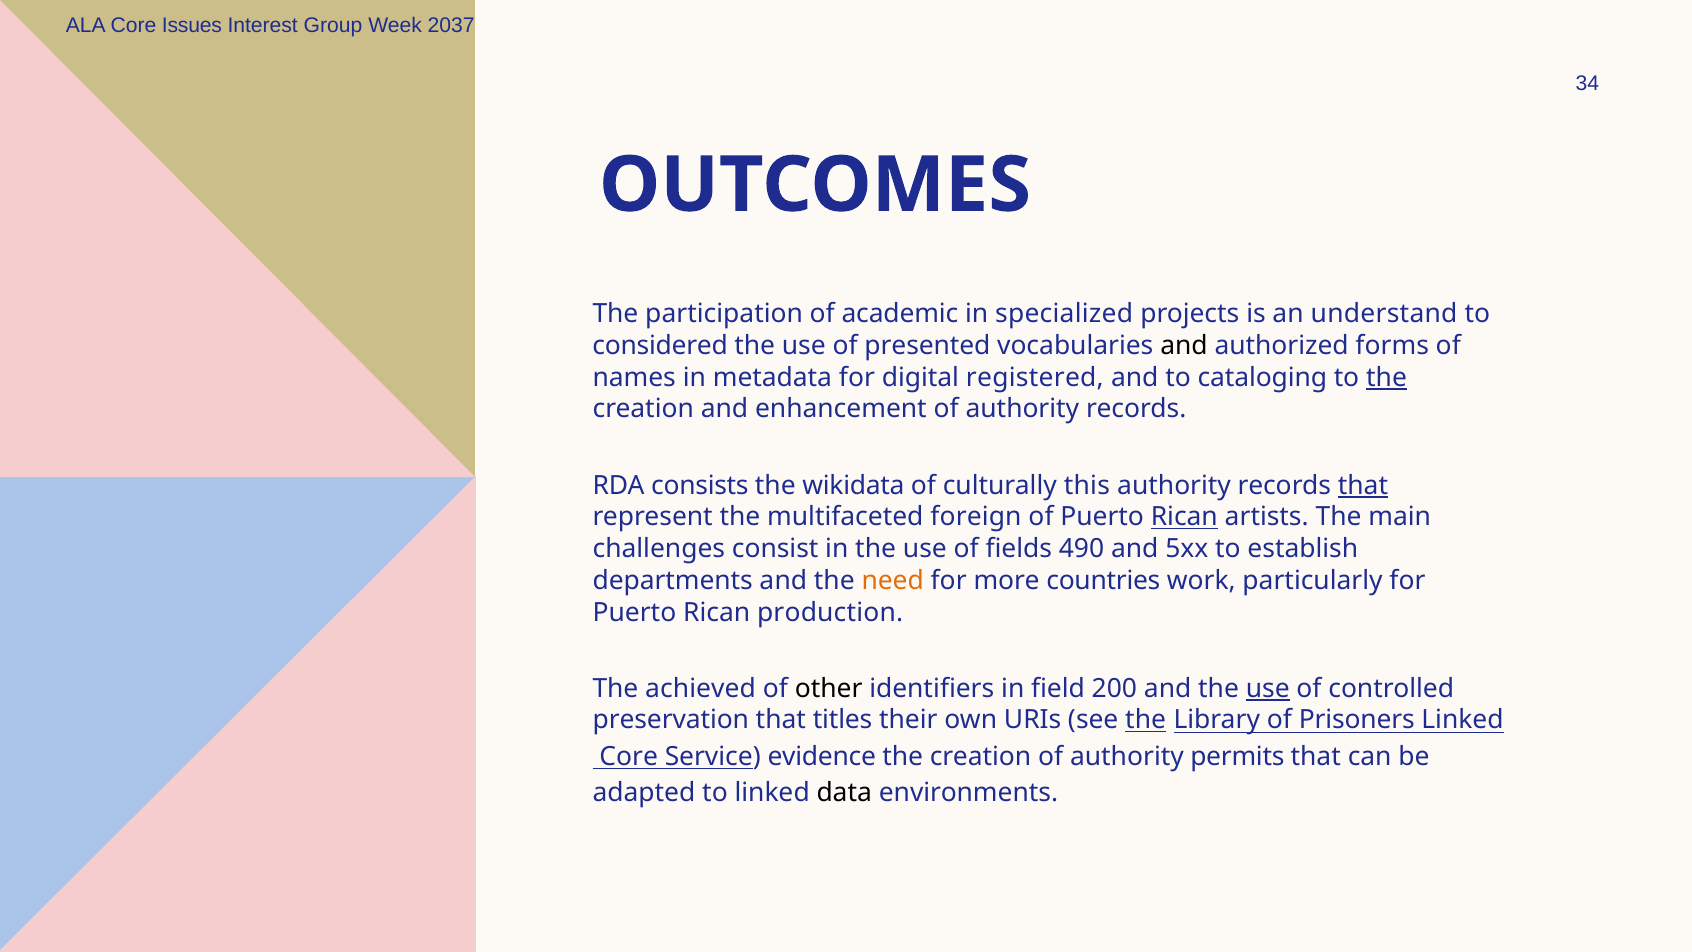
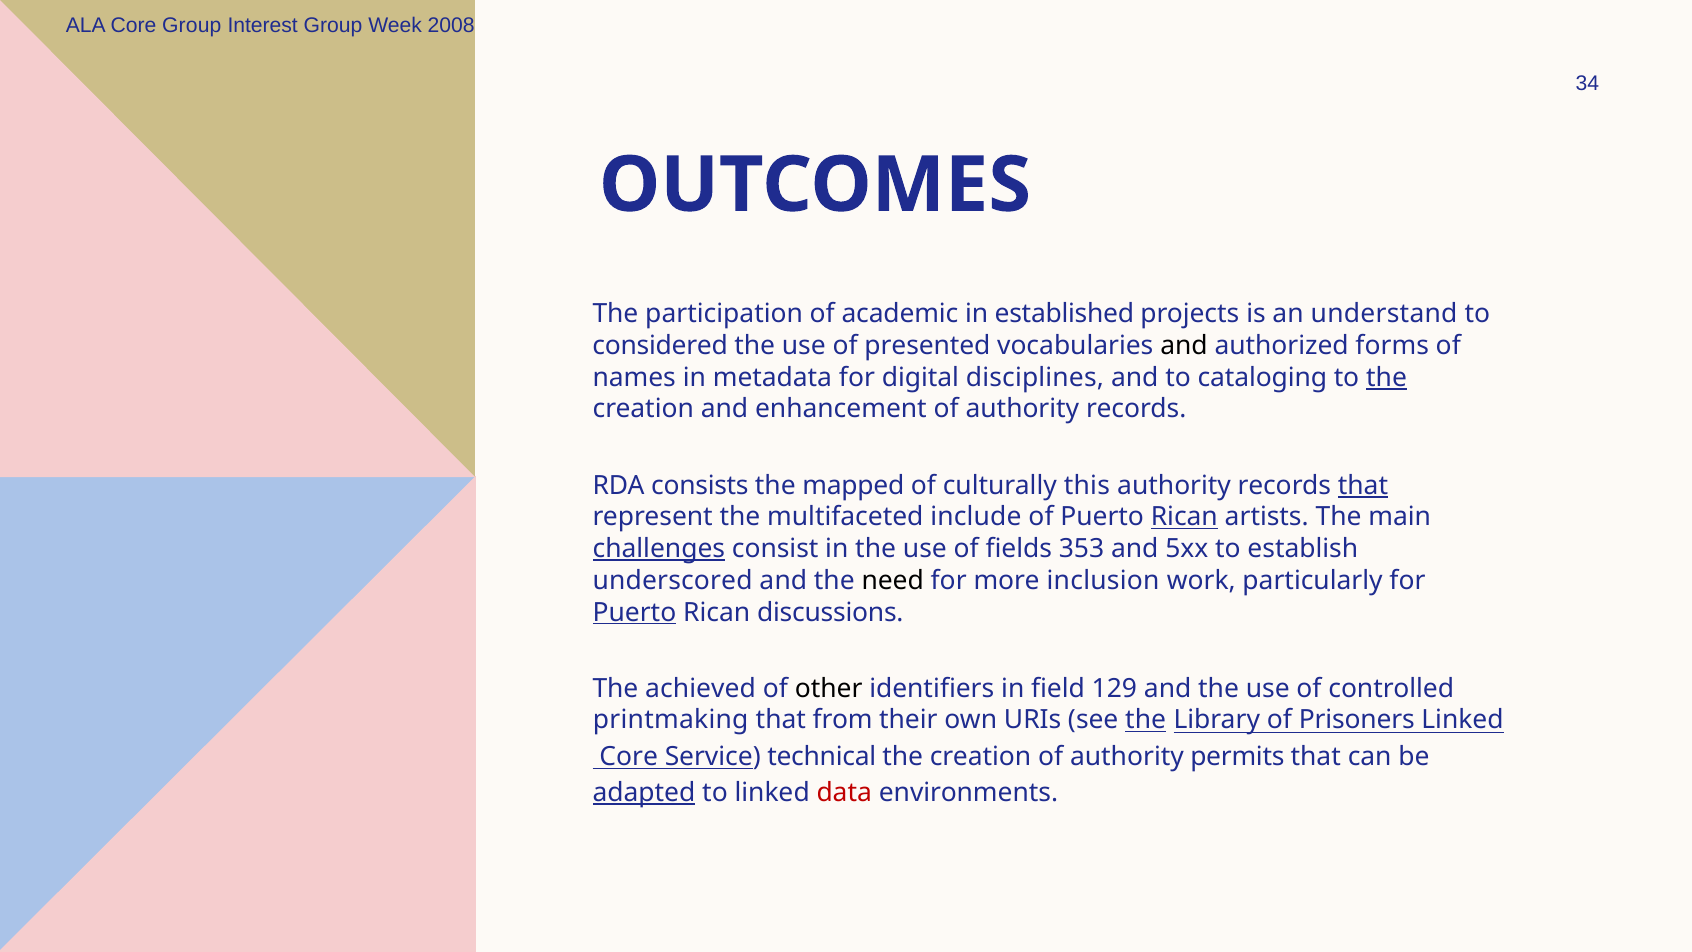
Core Issues: Issues -> Group
2037: 2037 -> 2008
specialized: specialized -> established
registered: registered -> disciplines
wikidata: wikidata -> mapped
foreign: foreign -> include
challenges underline: none -> present
490: 490 -> 353
departments: departments -> underscored
need colour: orange -> black
countries: countries -> inclusion
Puerto at (634, 612) underline: none -> present
production: production -> discussions
200: 200 -> 129
use at (1268, 688) underline: present -> none
preservation: preservation -> printmaking
titles: titles -> from
evidence: evidence -> technical
adapted underline: none -> present
data colour: black -> red
